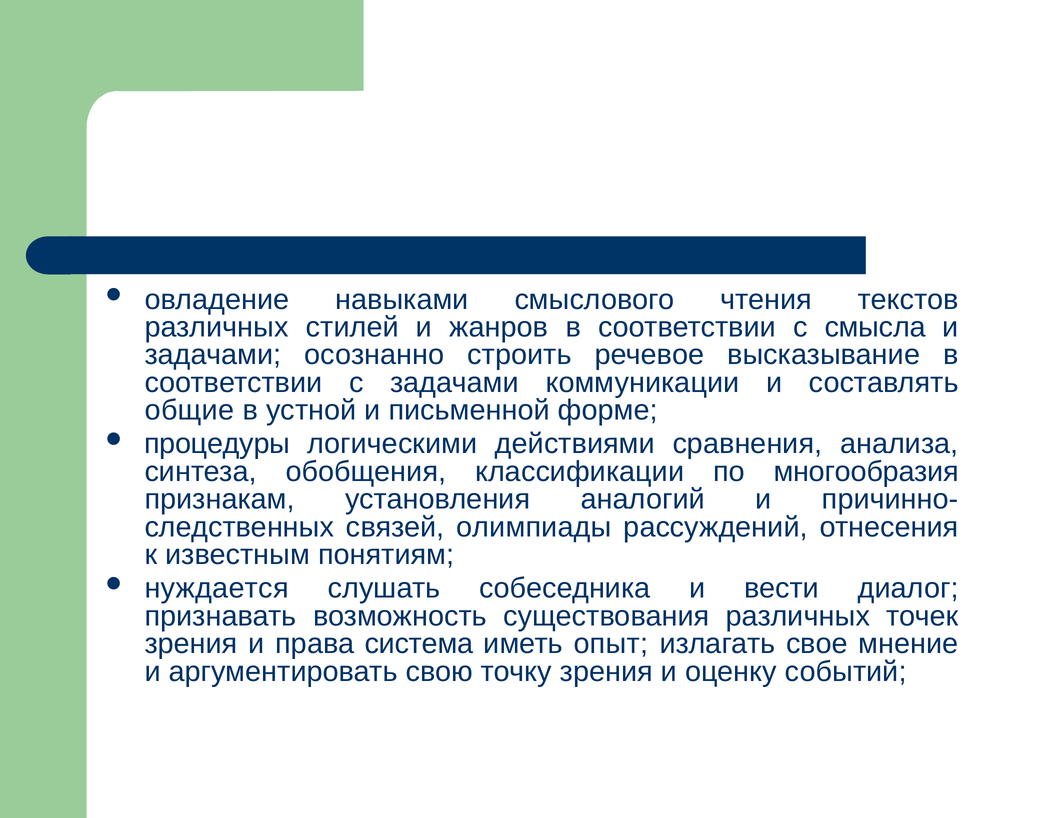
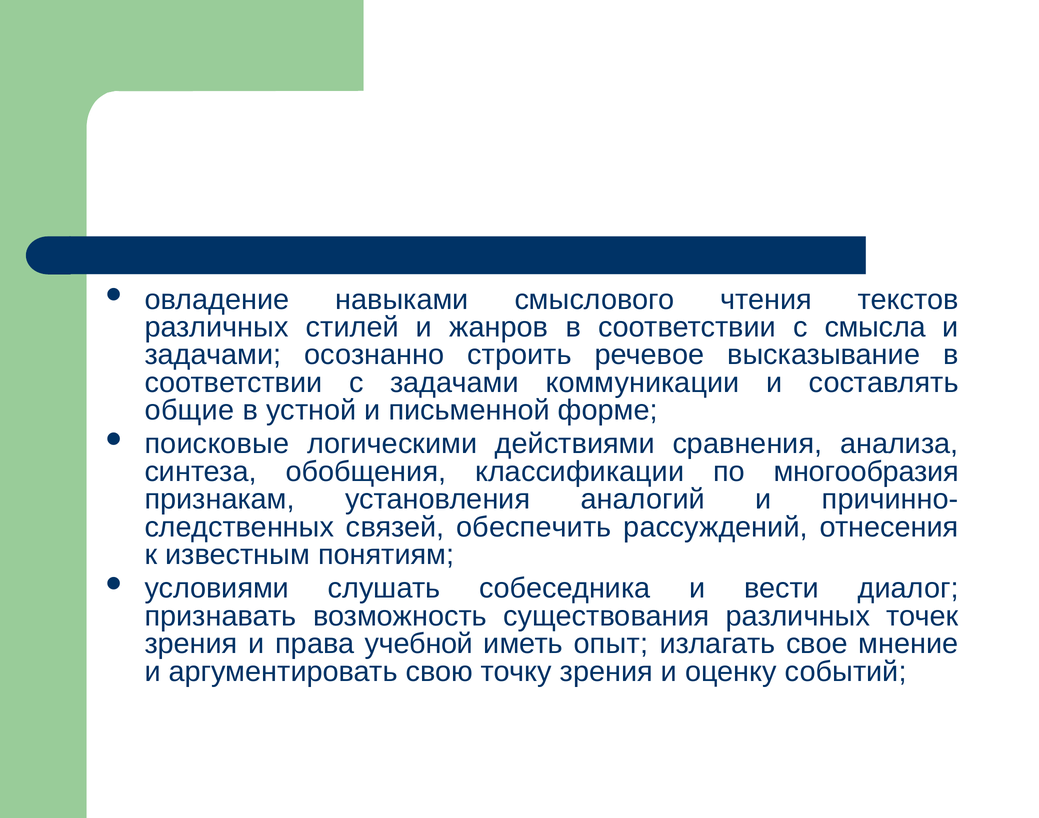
процедуры: процедуры -> поисковые
олимпиады: олимпиады -> обеспечить
нуждается: нуждается -> условиями
система: система -> учебной
